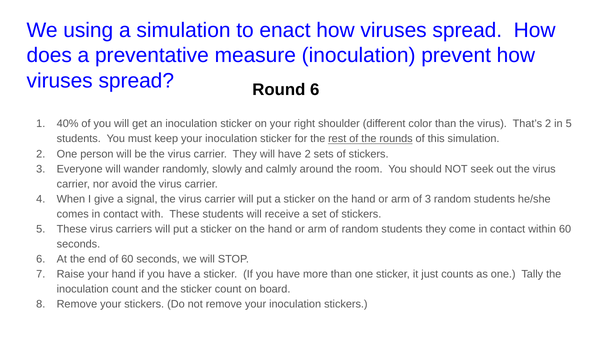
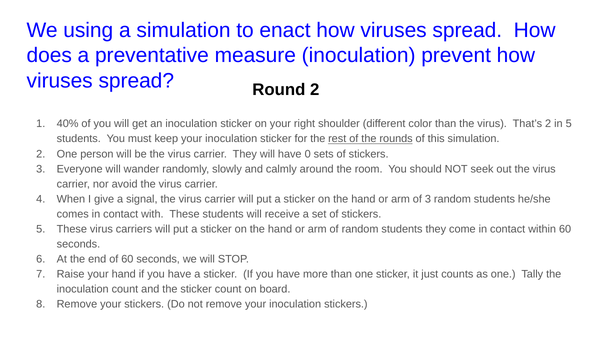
Round 6: 6 -> 2
have 2: 2 -> 0
